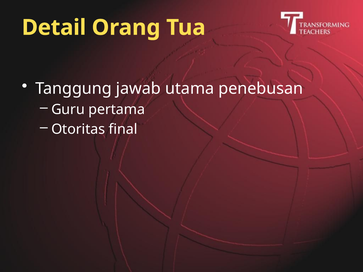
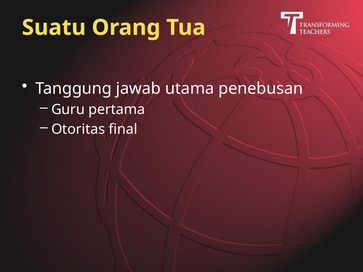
Detail: Detail -> Suatu
